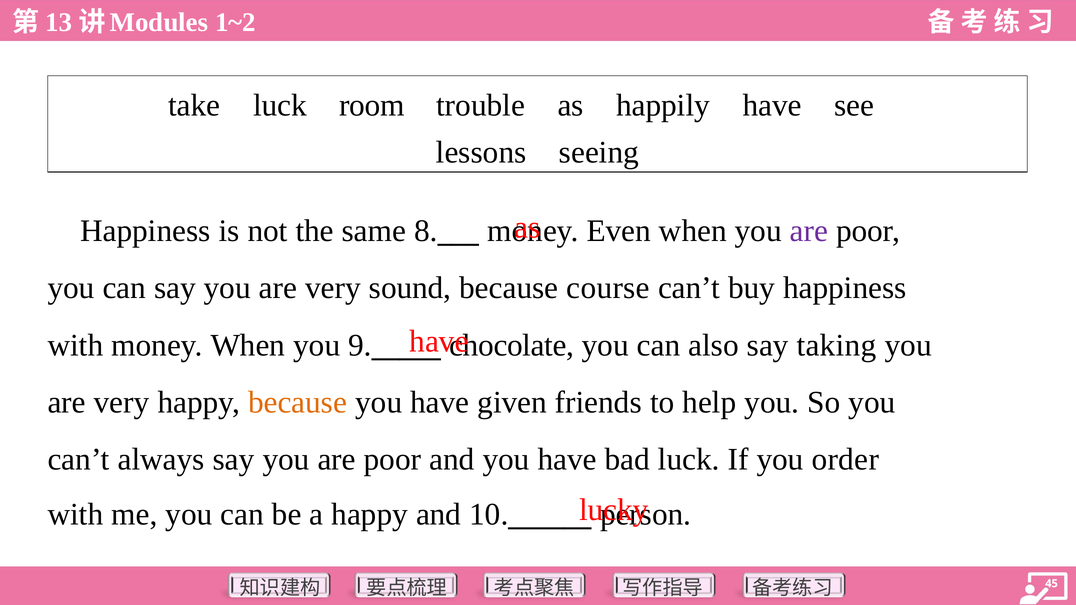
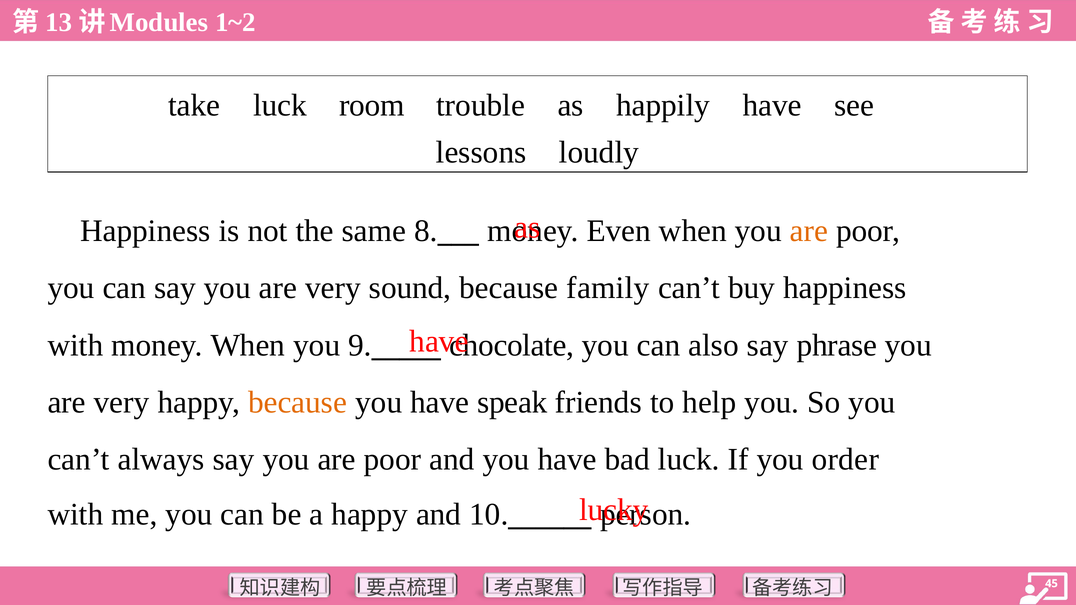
seeing: seeing -> loudly
are at (809, 231) colour: purple -> orange
course: course -> family
taking: taking -> phrase
given: given -> speak
